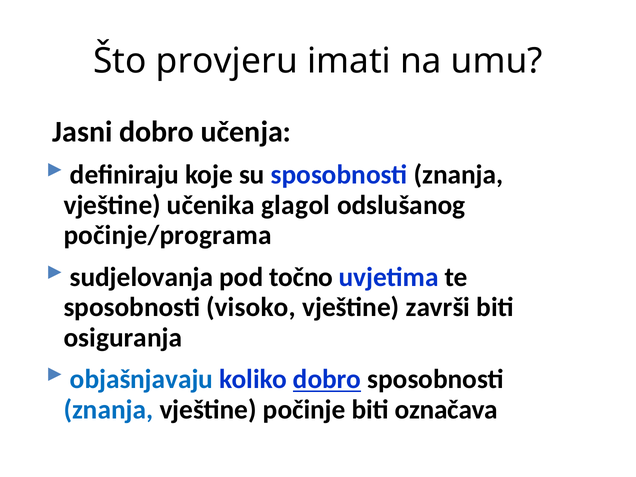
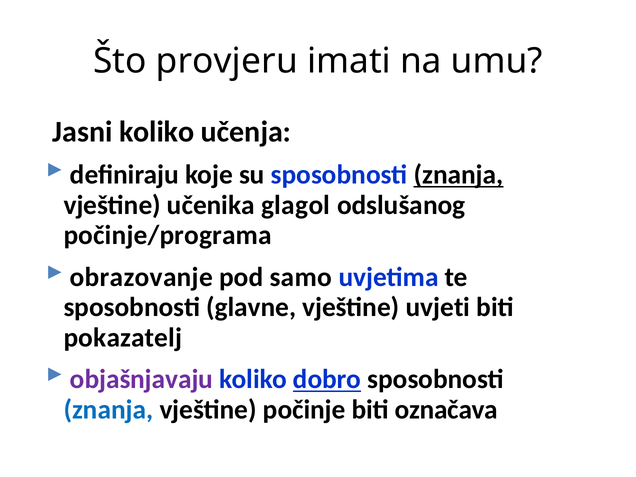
Jasni dobro: dobro -> koliko
znanja at (458, 175) underline: none -> present
sudjelovanja: sudjelovanja -> obrazovanje
točno: točno -> samo
visoko: visoko -> glavne
završi: završi -> uvjeti
osiguranja: osiguranja -> pokazatelj
objašnjavaju colour: blue -> purple
